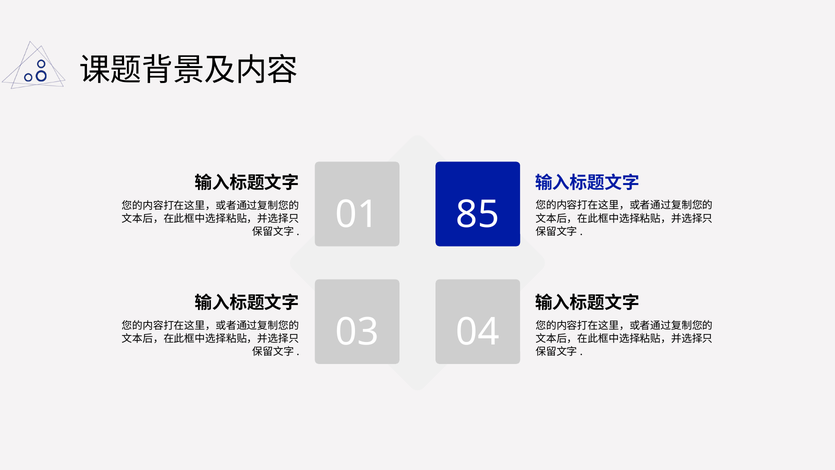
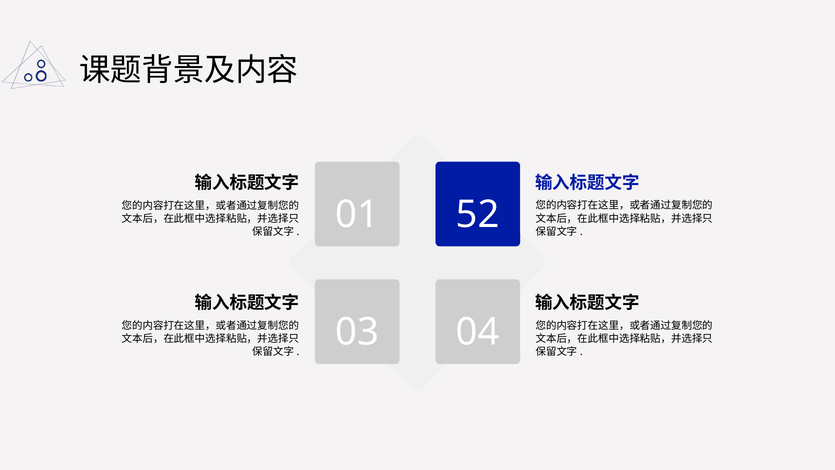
85: 85 -> 52
